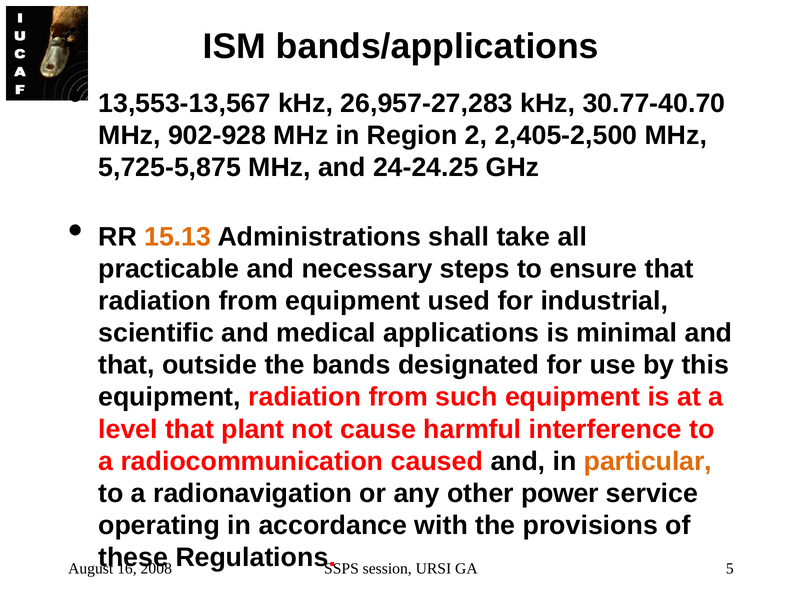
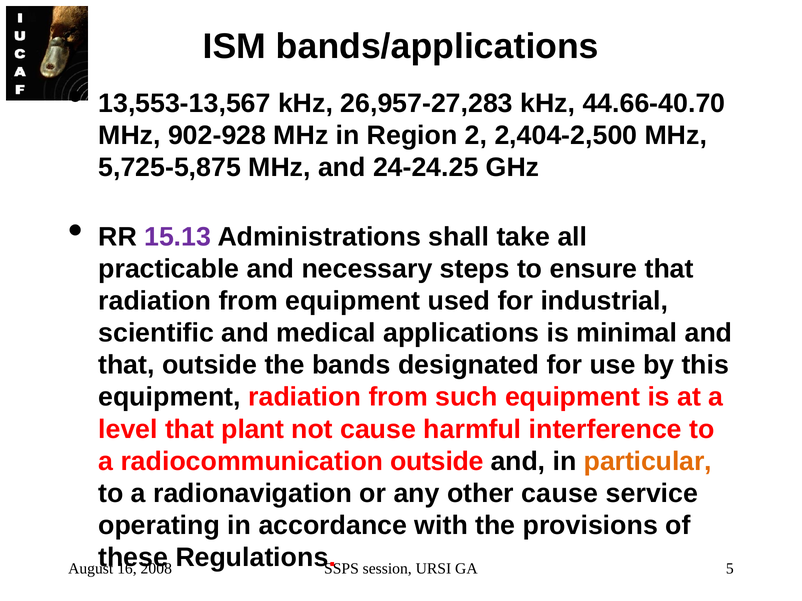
30.77-40.70: 30.77-40.70 -> 44.66-40.70
2,405-2,500: 2,405-2,500 -> 2,404-2,500
15.13 colour: orange -> purple
radiocommunication caused: caused -> outside
other power: power -> cause
